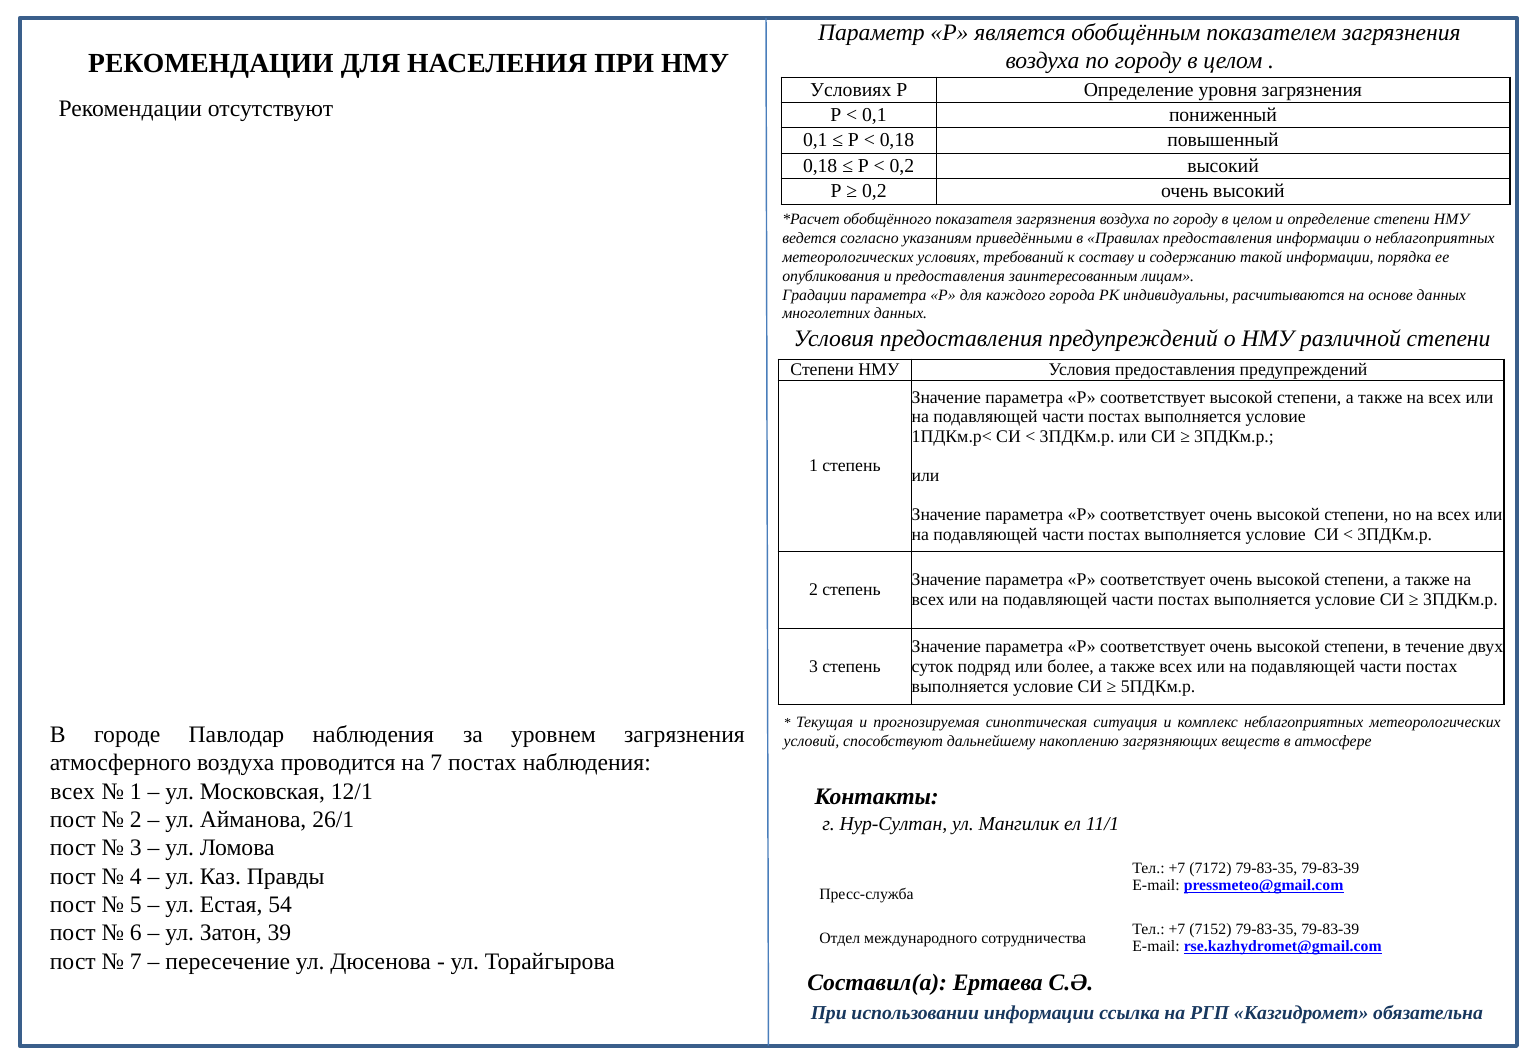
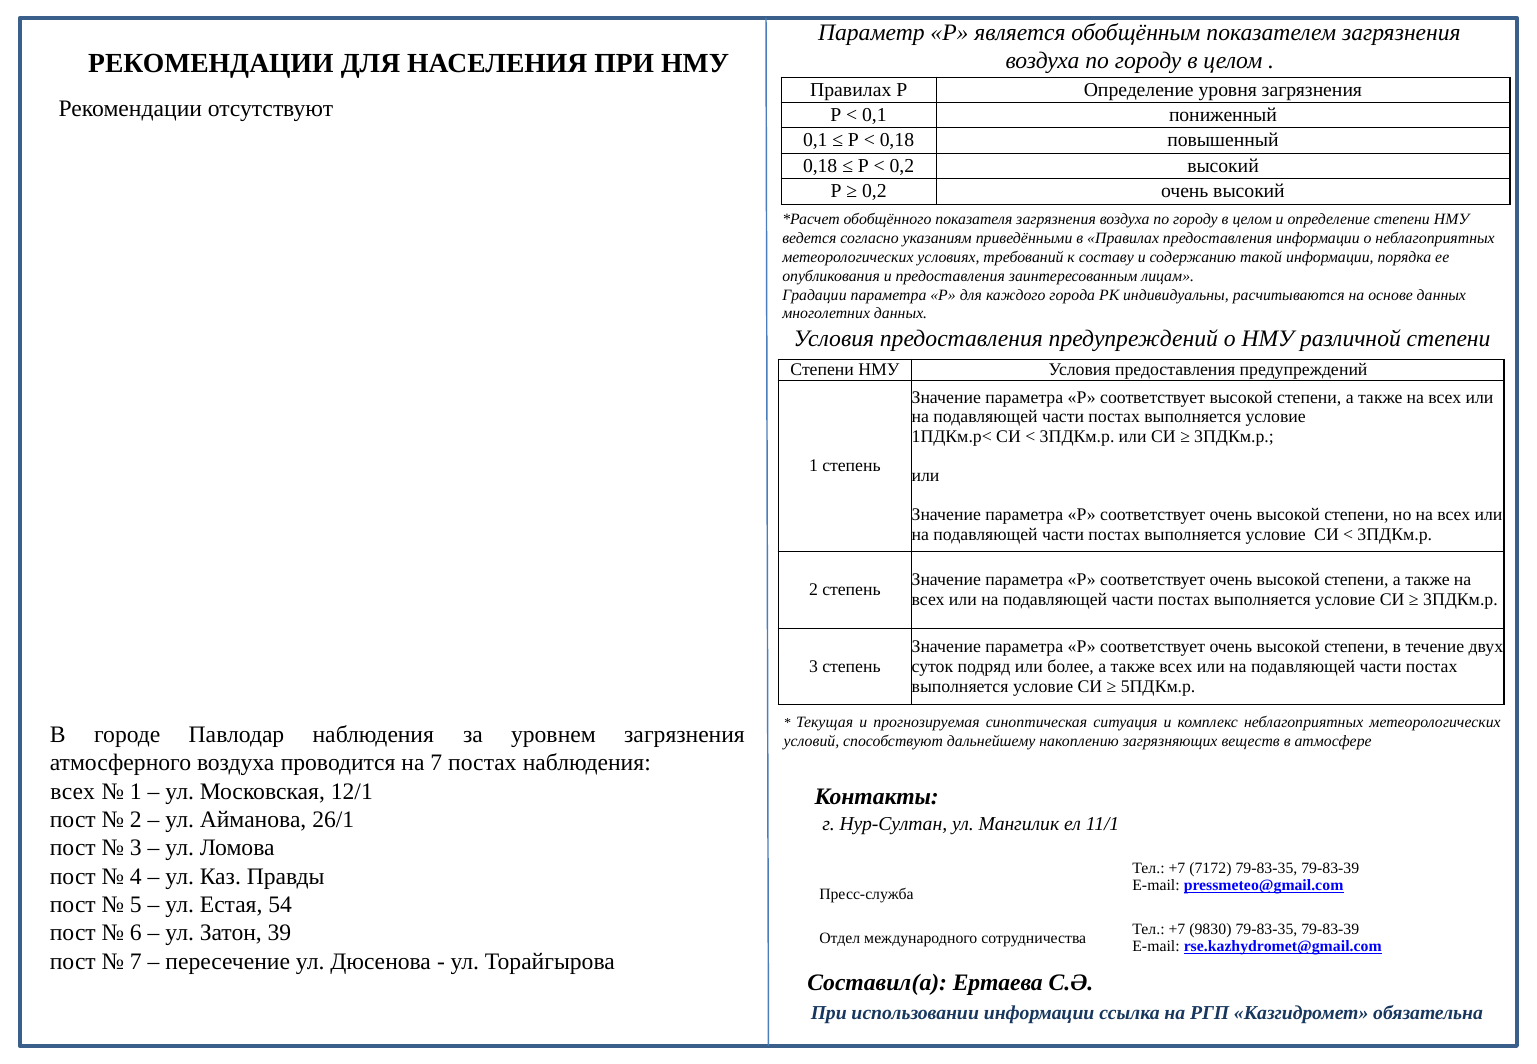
Условиях at (851, 90): Условиях -> Правилах
7152: 7152 -> 9830
